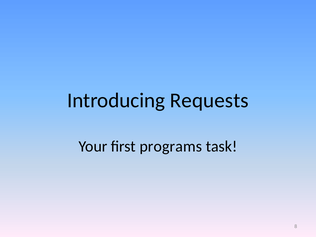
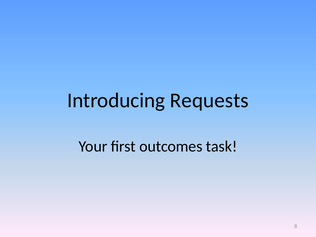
programs: programs -> outcomes
